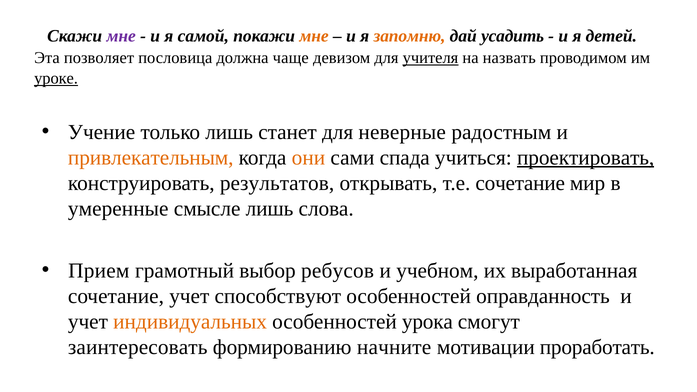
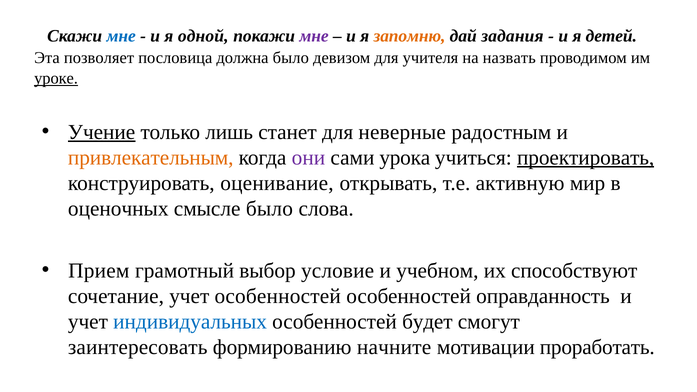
мне at (121, 36) colour: purple -> blue
самой: самой -> одной
мне at (314, 36) colour: orange -> purple
усадить: усадить -> задания
должна чаще: чаще -> было
учителя underline: present -> none
Учение underline: none -> present
они colour: orange -> purple
спада: спада -> урока
результатов: результатов -> оценивание
т.е сочетание: сочетание -> активную
умеренные: умеренные -> оценочных
смысле лишь: лишь -> было
ребусов: ребусов -> условие
выработанная: выработанная -> способствуют
учет способствуют: способствуют -> особенностей
индивидуальных colour: orange -> blue
урока: урока -> будет
